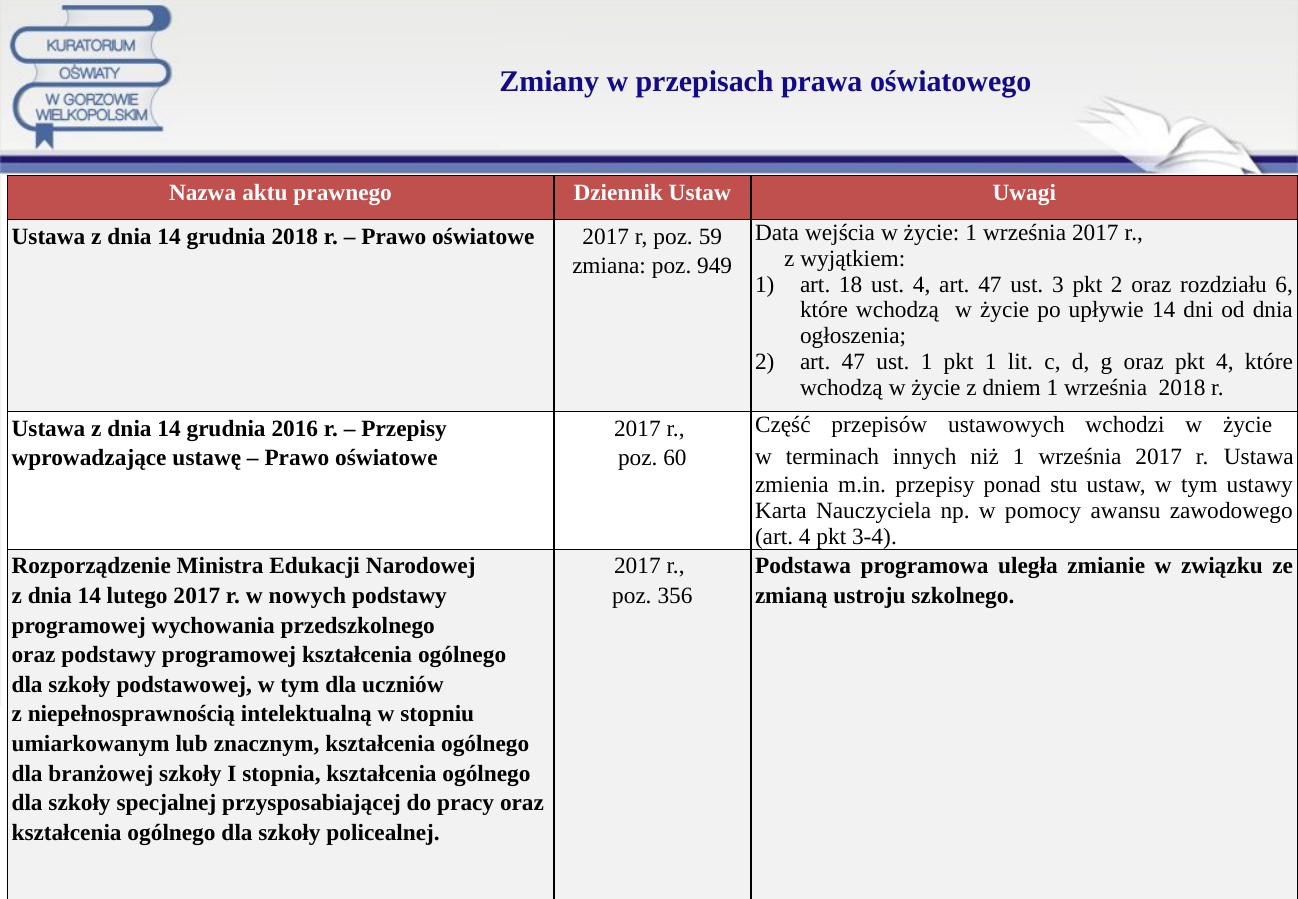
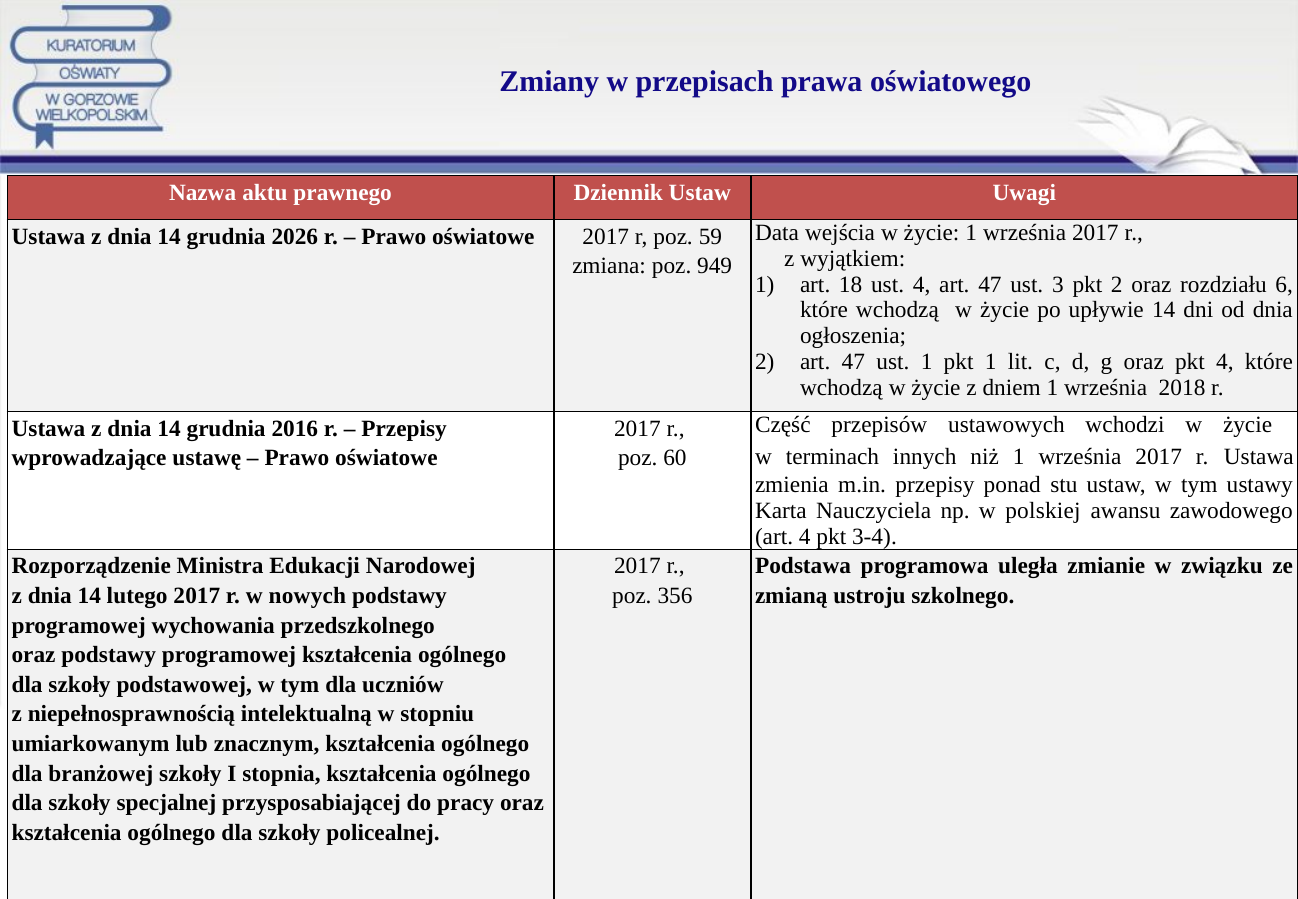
grudnia 2018: 2018 -> 2026
pomocy: pomocy -> polskiej
